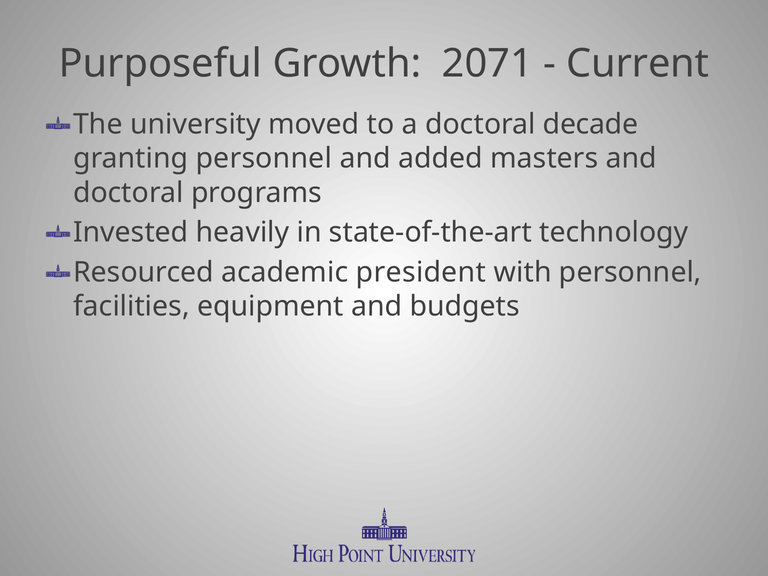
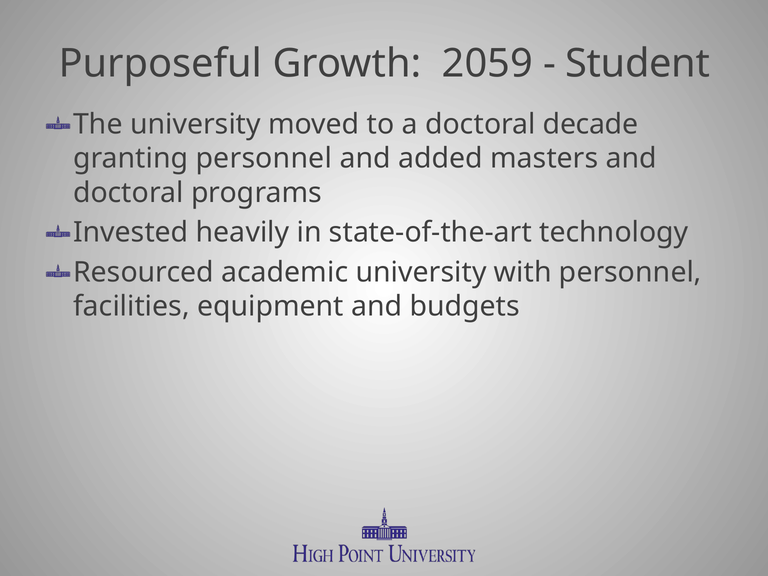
2071: 2071 -> 2059
Current: Current -> Student
academic president: president -> university
